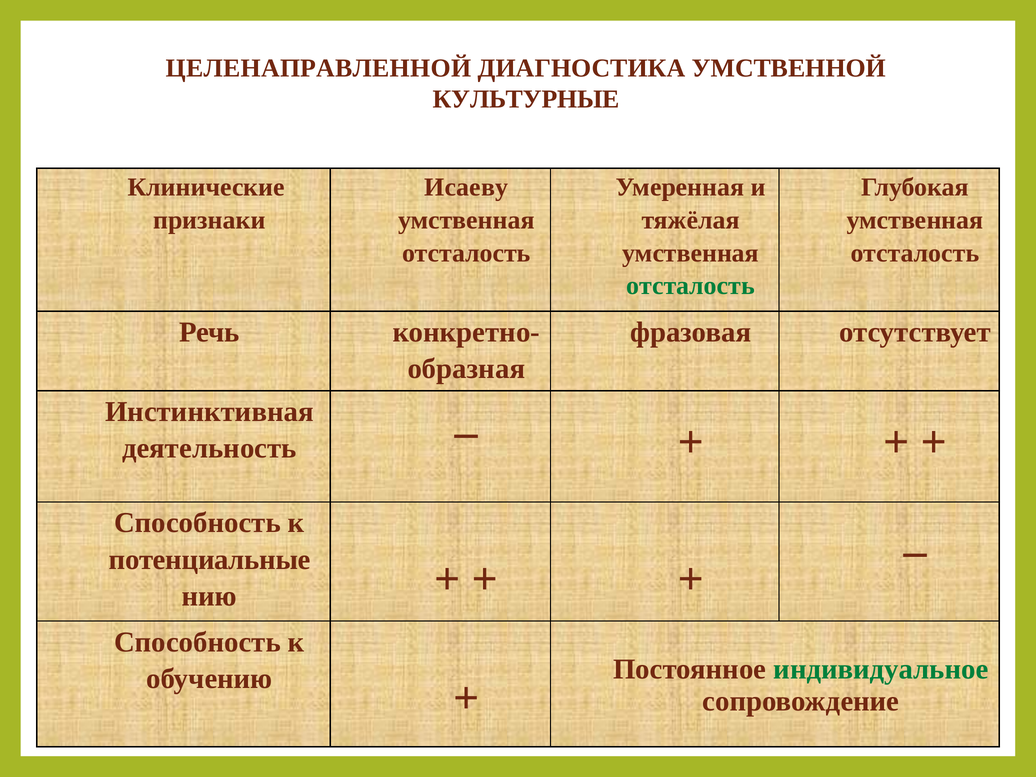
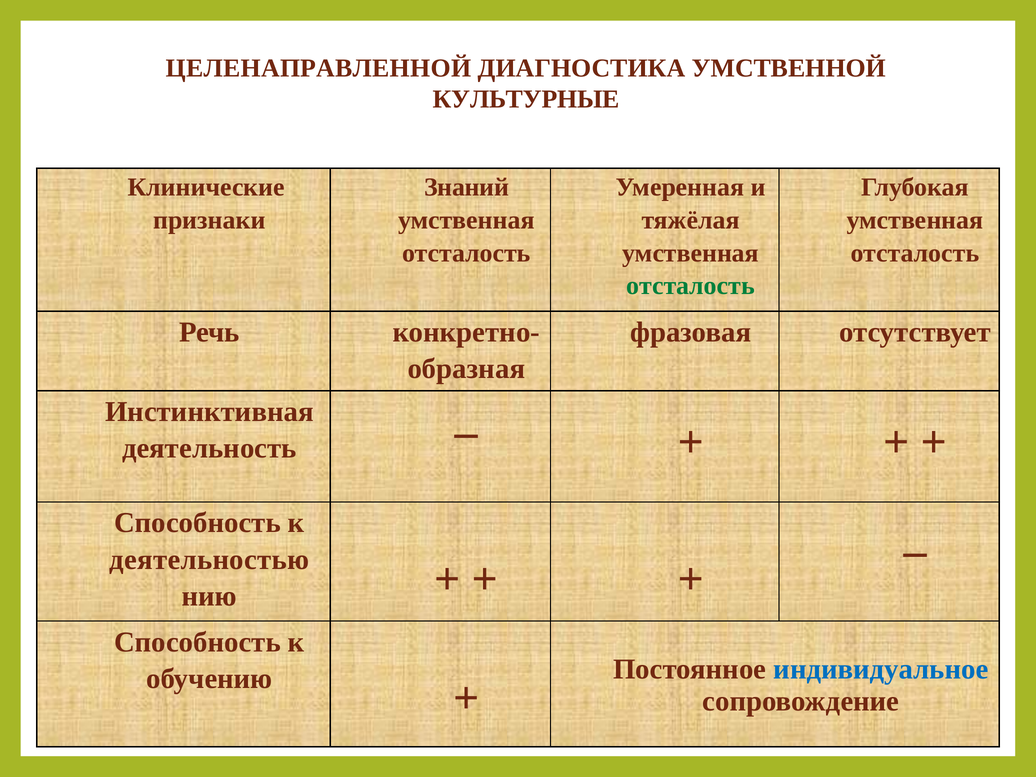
Исаеву: Исаеву -> Знаний
потенциальные: потенциальные -> деятельностью
индивидуальное colour: green -> blue
